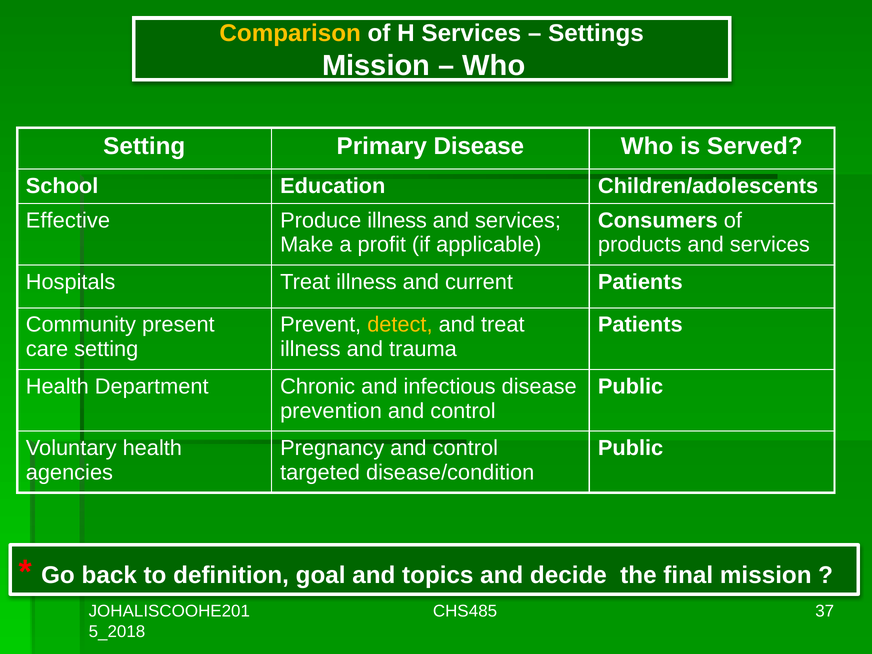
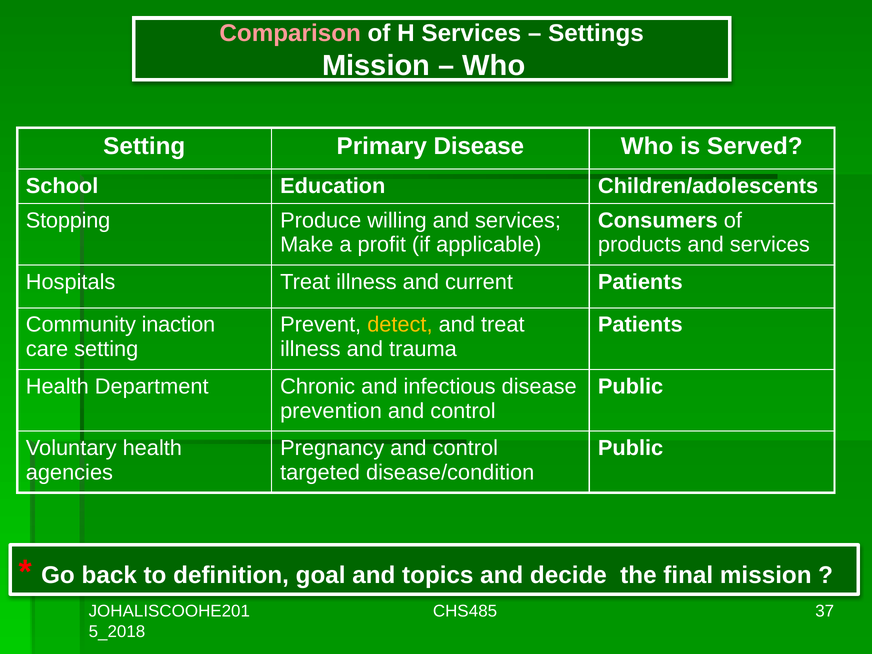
Comparison colour: yellow -> pink
Effective: Effective -> Stopping
Produce illness: illness -> willing
present: present -> inaction
